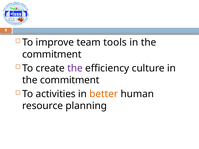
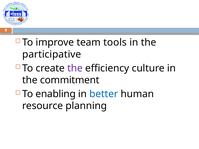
commitment at (52, 54): commitment -> participative
activities: activities -> enabling
better colour: orange -> blue
